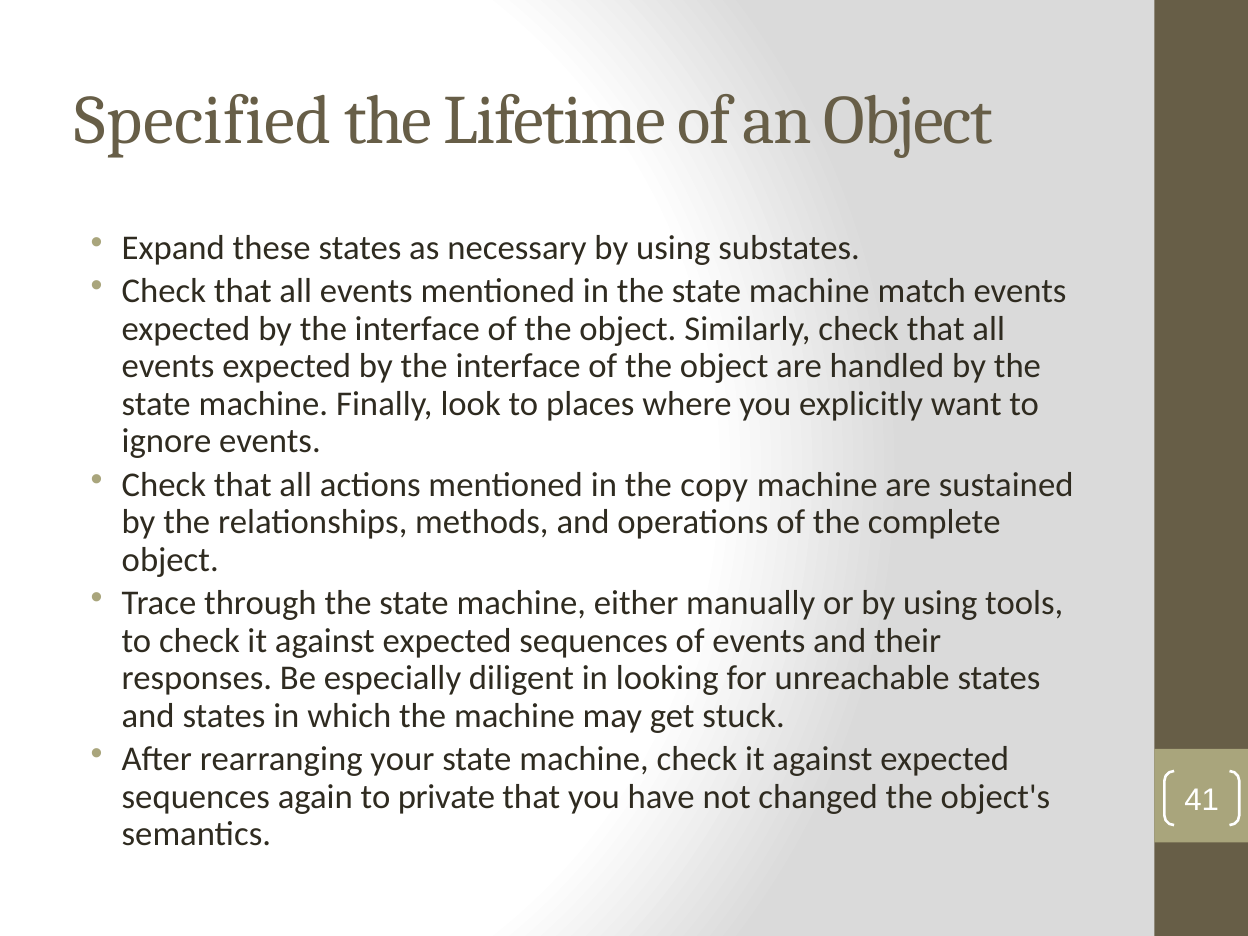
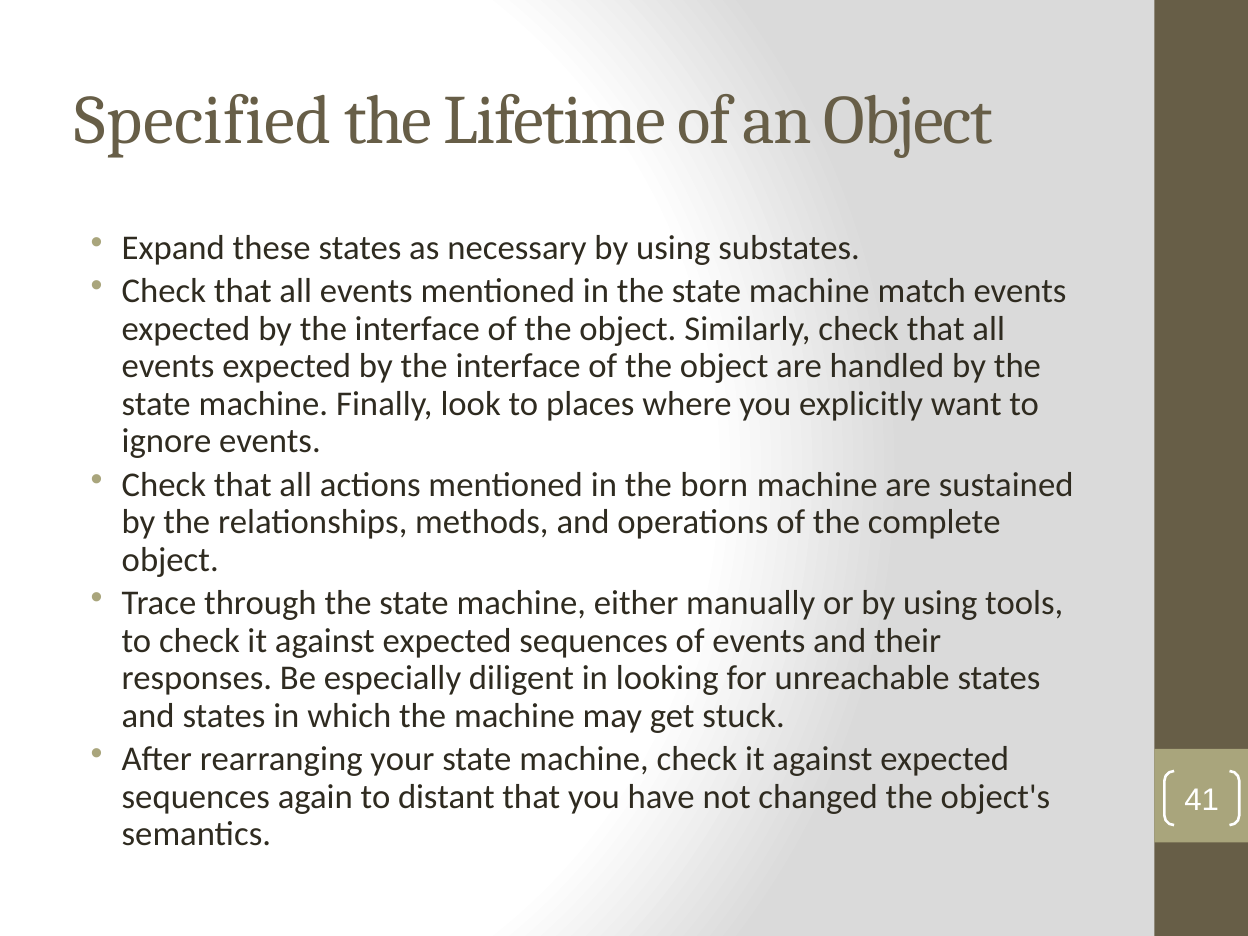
copy: copy -> born
private: private -> distant
